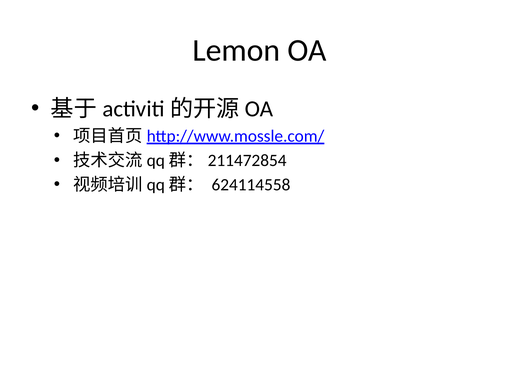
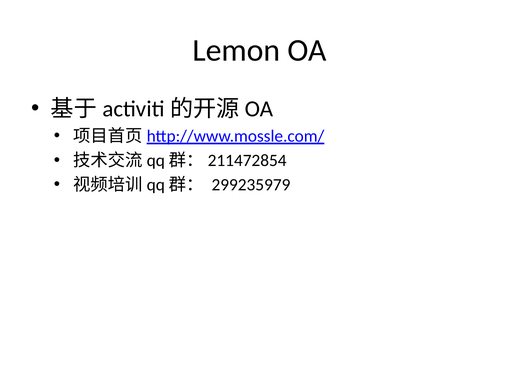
624114558: 624114558 -> 299235979
